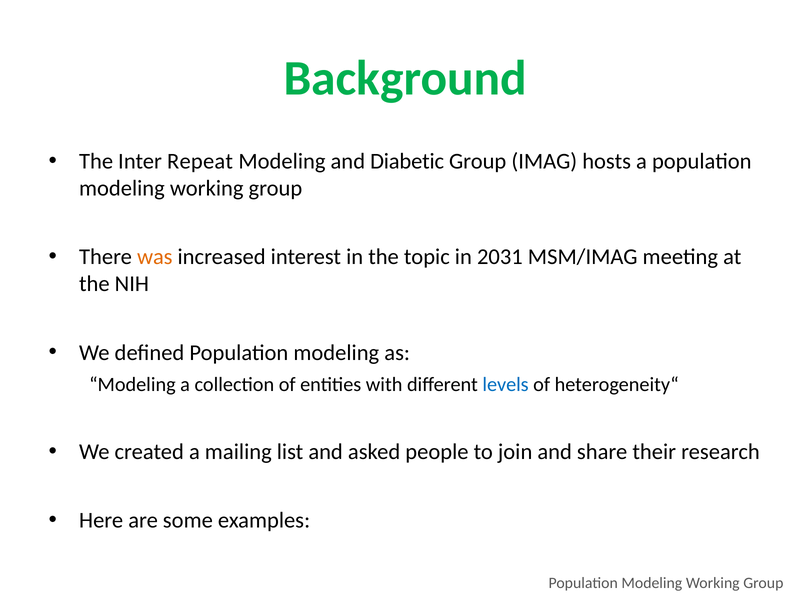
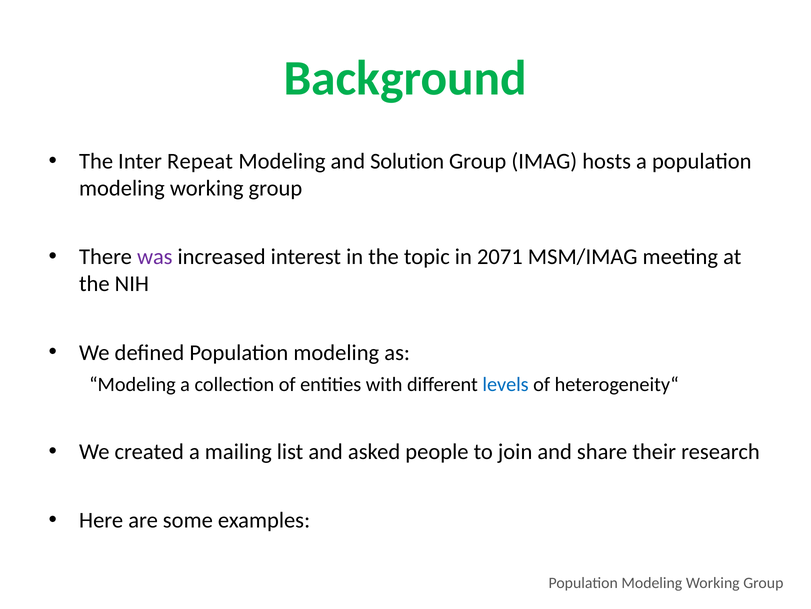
Diabetic: Diabetic -> Solution
was colour: orange -> purple
2031: 2031 -> 2071
